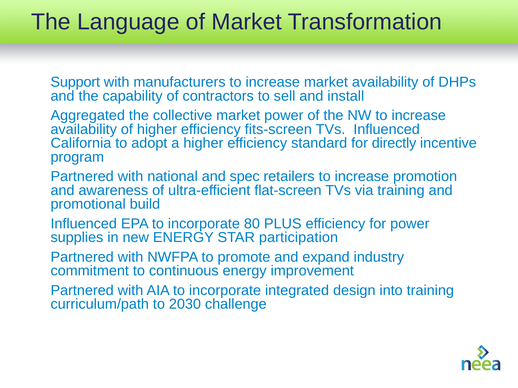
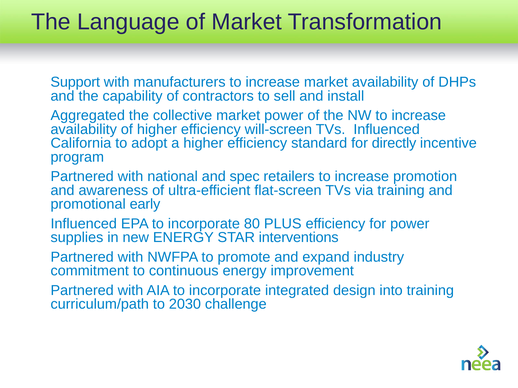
fits-screen: fits-screen -> will-screen
build: build -> early
participation: participation -> interventions
